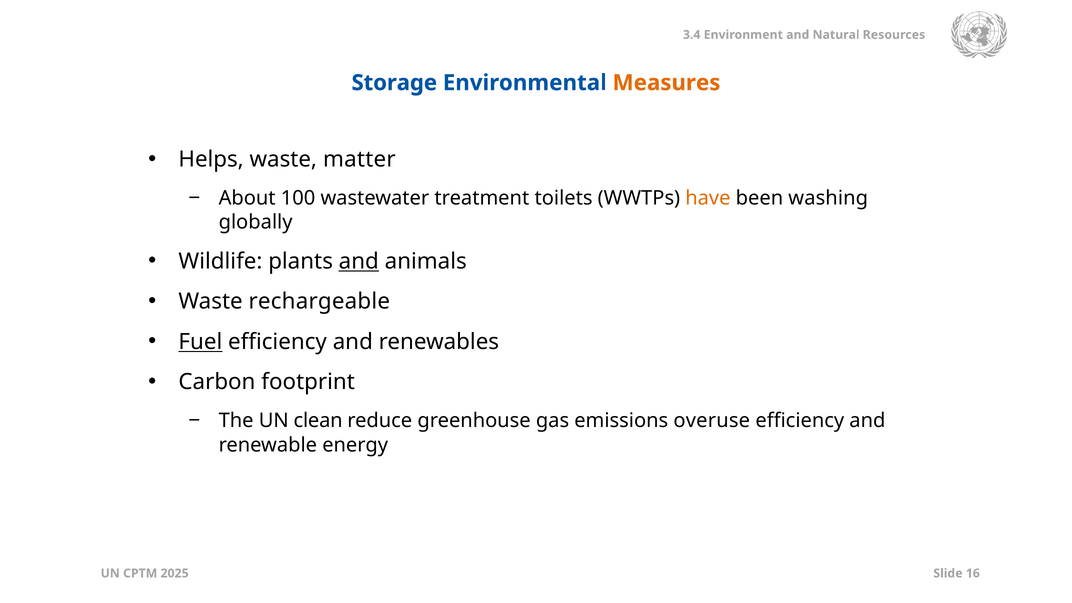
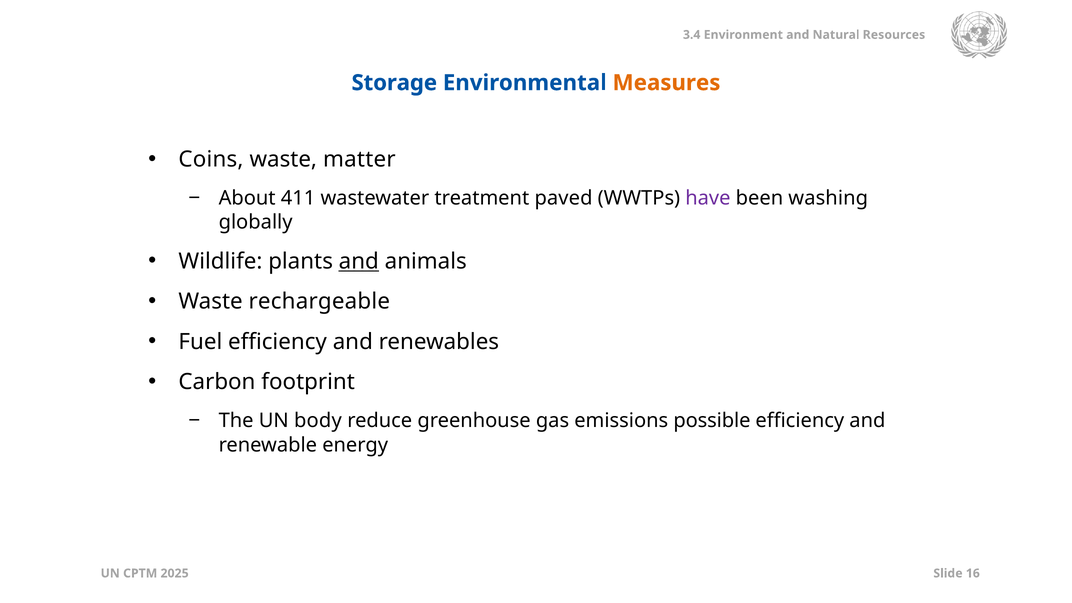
Helps: Helps -> Coins
100: 100 -> 411
toilets: toilets -> paved
have colour: orange -> purple
Fuel underline: present -> none
clean: clean -> body
overuse: overuse -> possible
